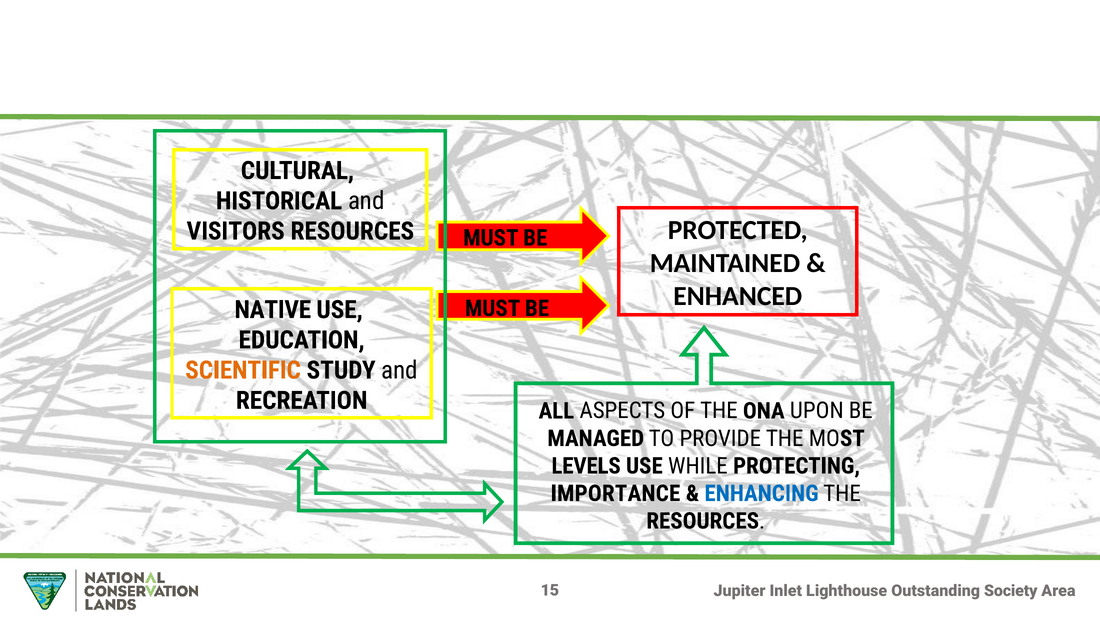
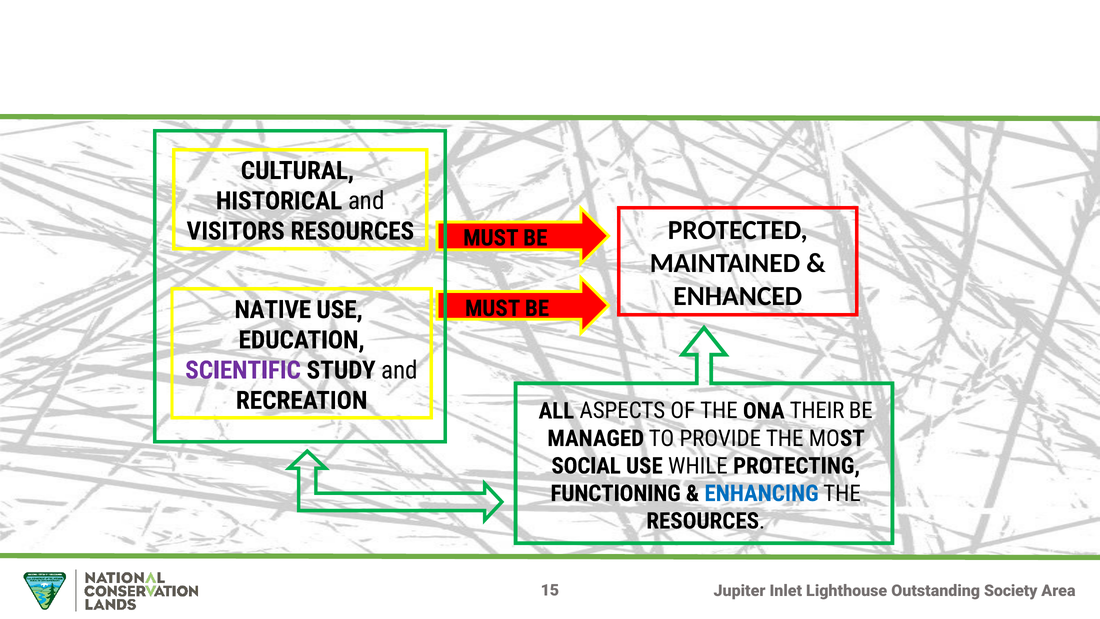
SCIENTIFIC colour: orange -> purple
UPON: UPON -> THEIR
LEVELS: LEVELS -> SOCIAL
IMPORTANCE: IMPORTANCE -> FUNCTIONING
